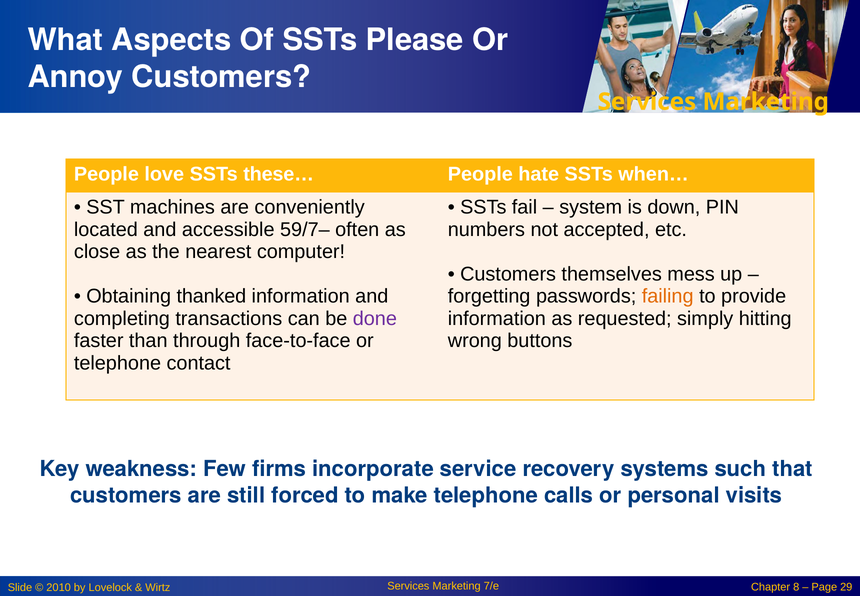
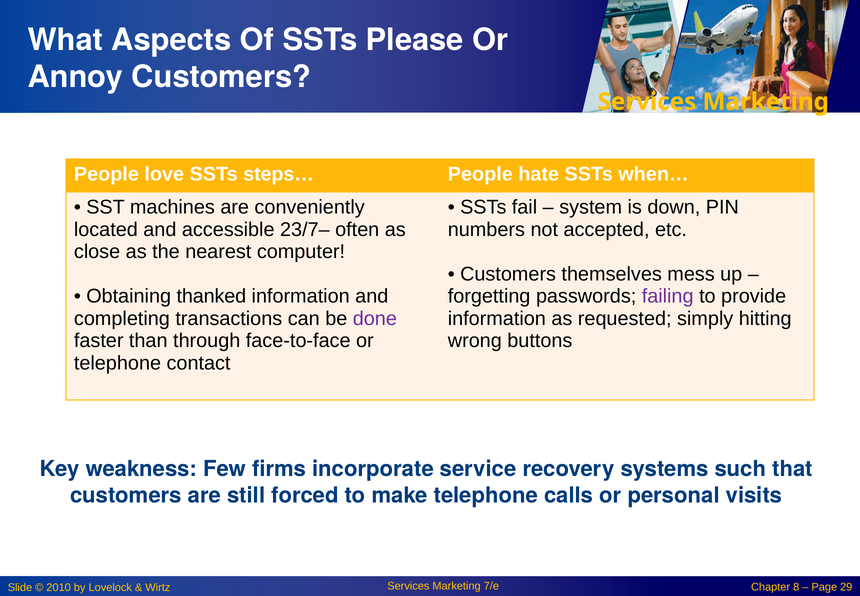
these…: these… -> steps…
59/7–: 59/7– -> 23/7–
failing colour: orange -> purple
